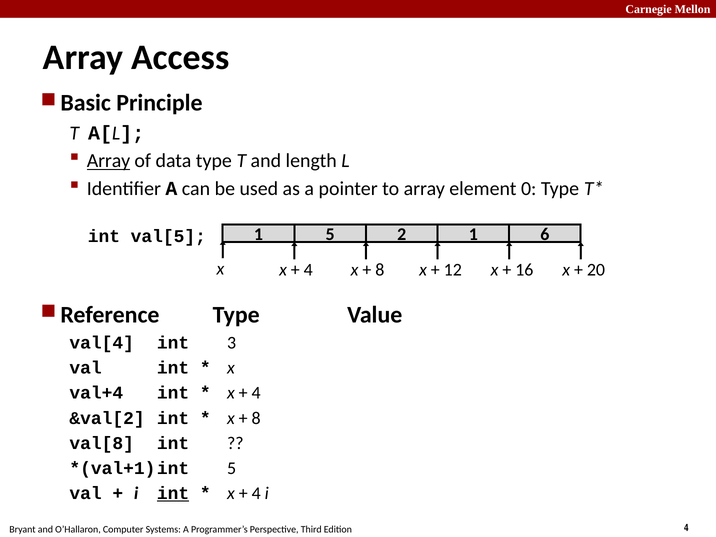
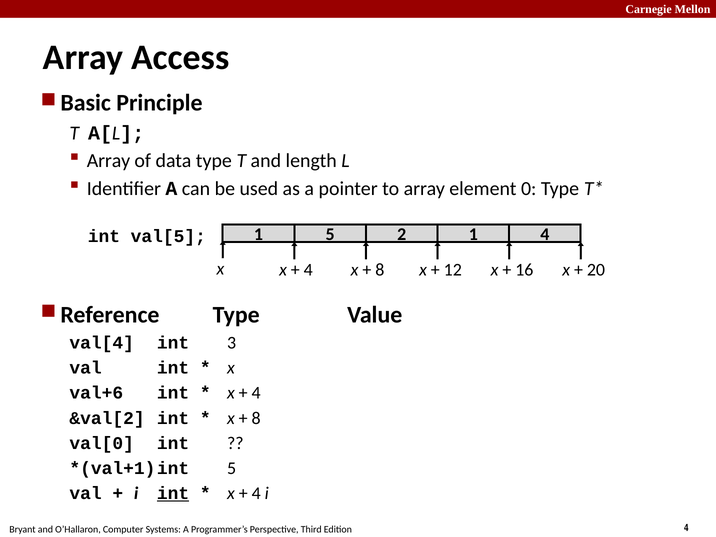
Array at (108, 161) underline: present -> none
1 6: 6 -> 4
val+4: val+4 -> val+6
val[8: val[8 -> val[0
